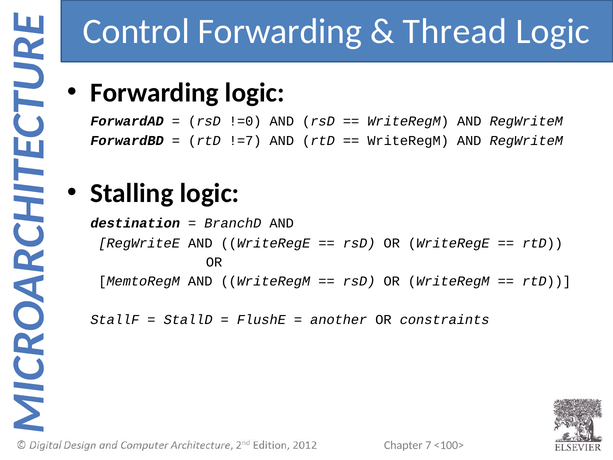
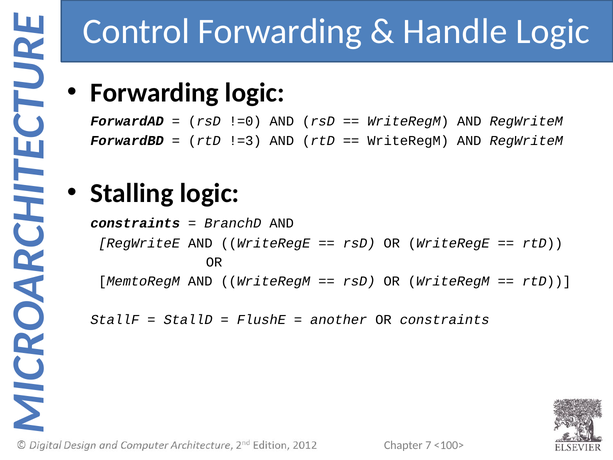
Thread: Thread -> Handle
!=7: !=7 -> !=3
destination at (135, 223): destination -> constraints
